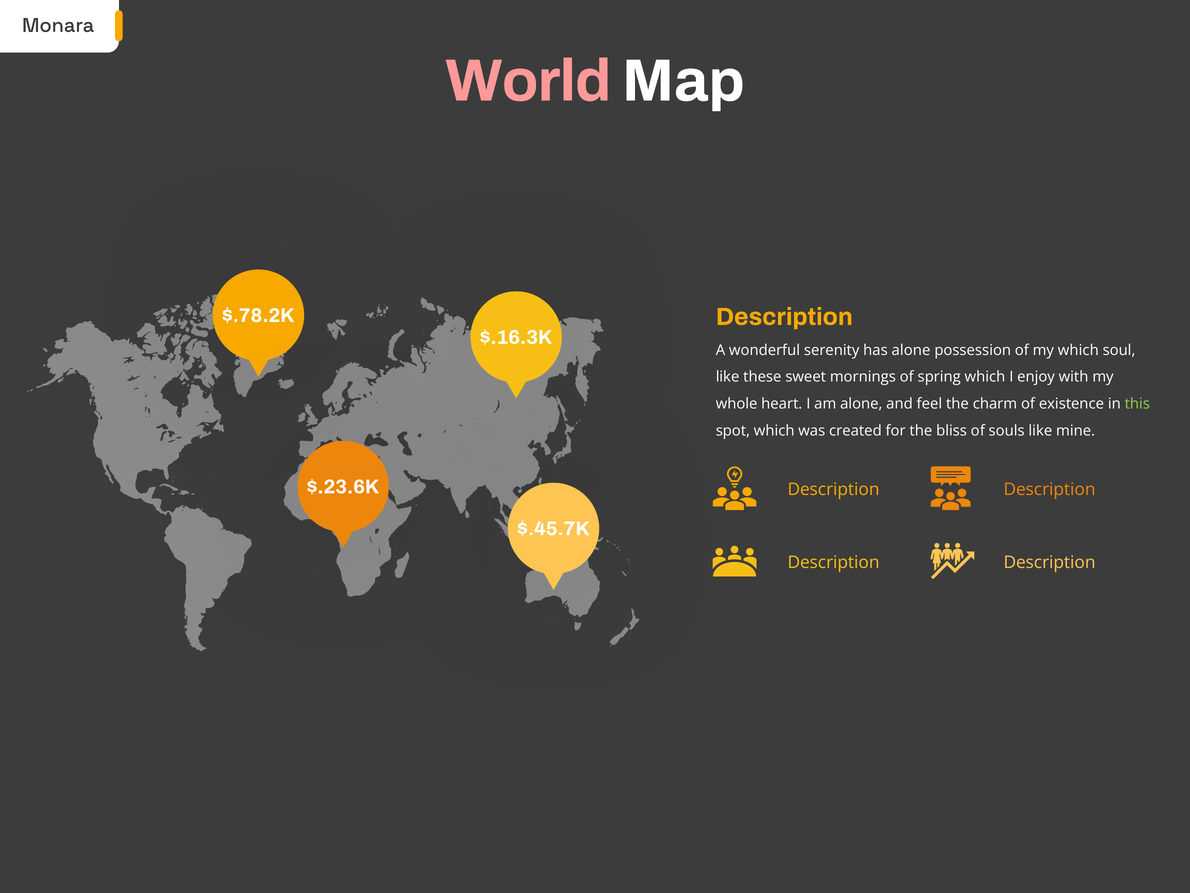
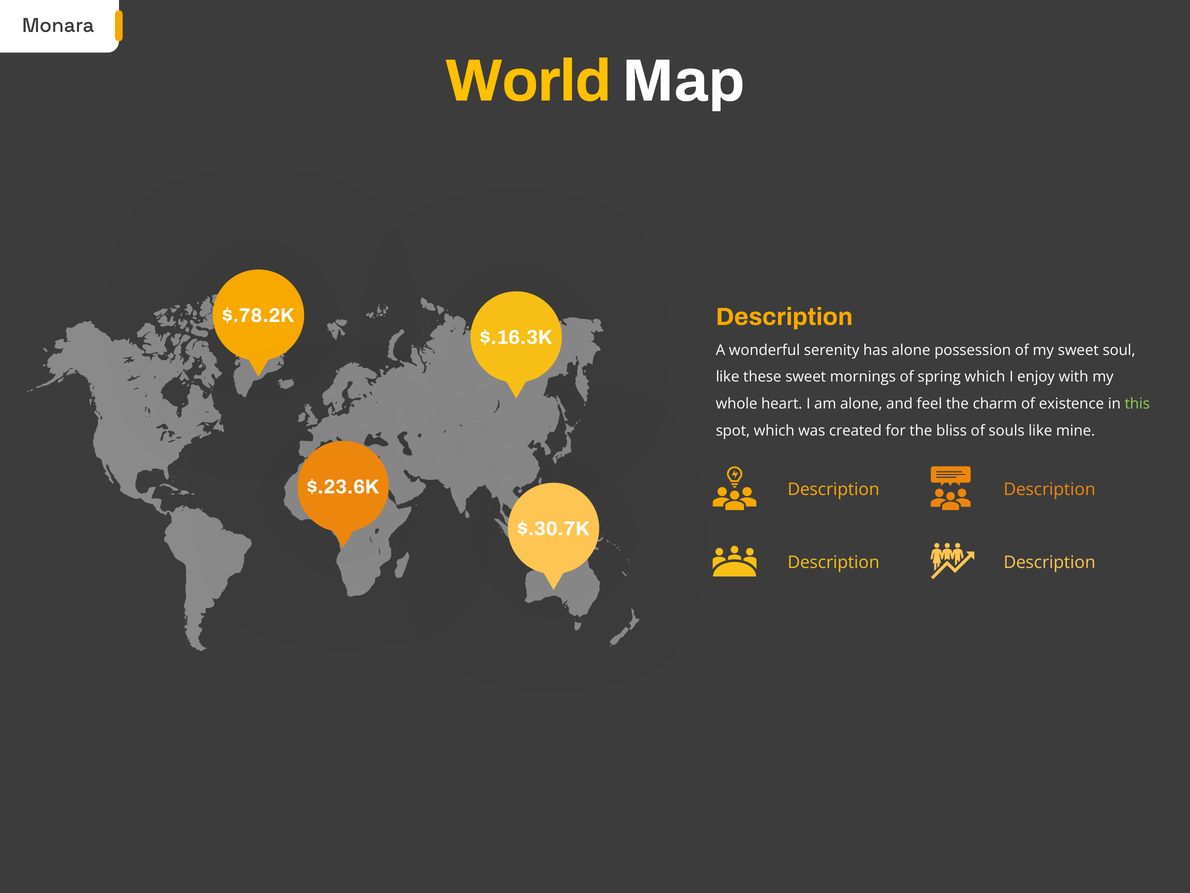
World colour: pink -> yellow
my which: which -> sweet
$.45.7K: $.45.7K -> $.30.7K
